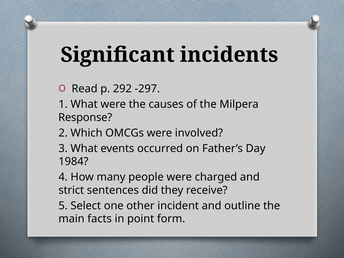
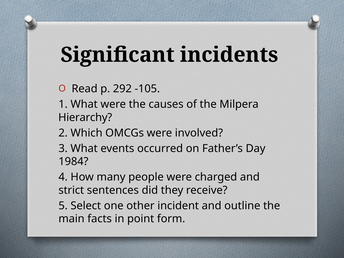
-297: -297 -> -105
Response: Response -> Hierarchy
